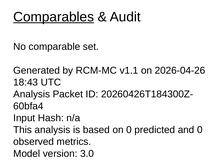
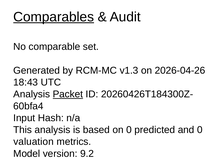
v1.1: v1.1 -> v1.3
Packet underline: none -> present
observed: observed -> valuation
3.0: 3.0 -> 9.2
